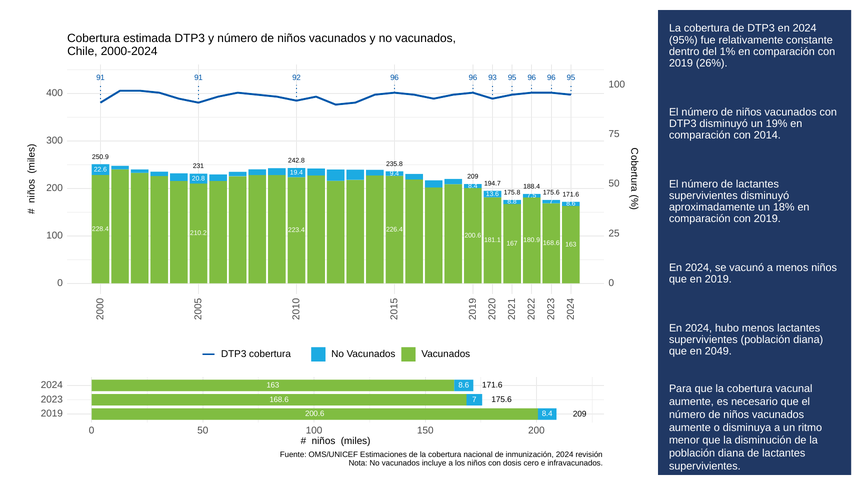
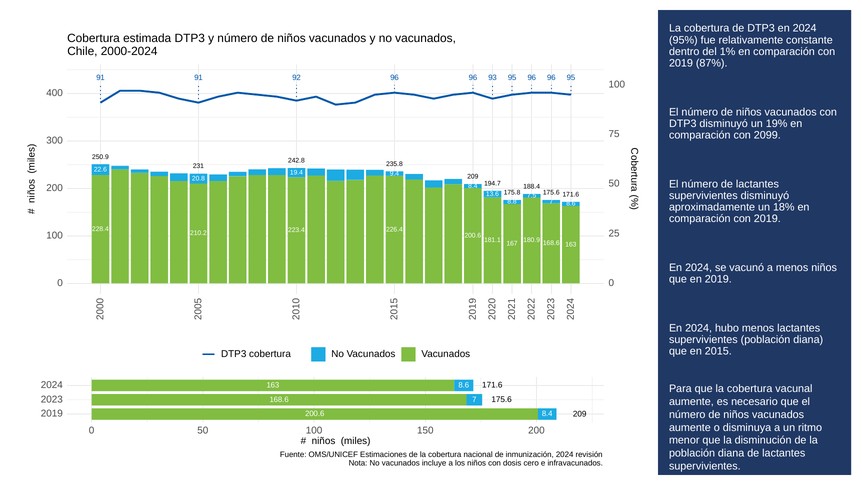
26%: 26% -> 87%
2014: 2014 -> 2099
2049: 2049 -> 2015
